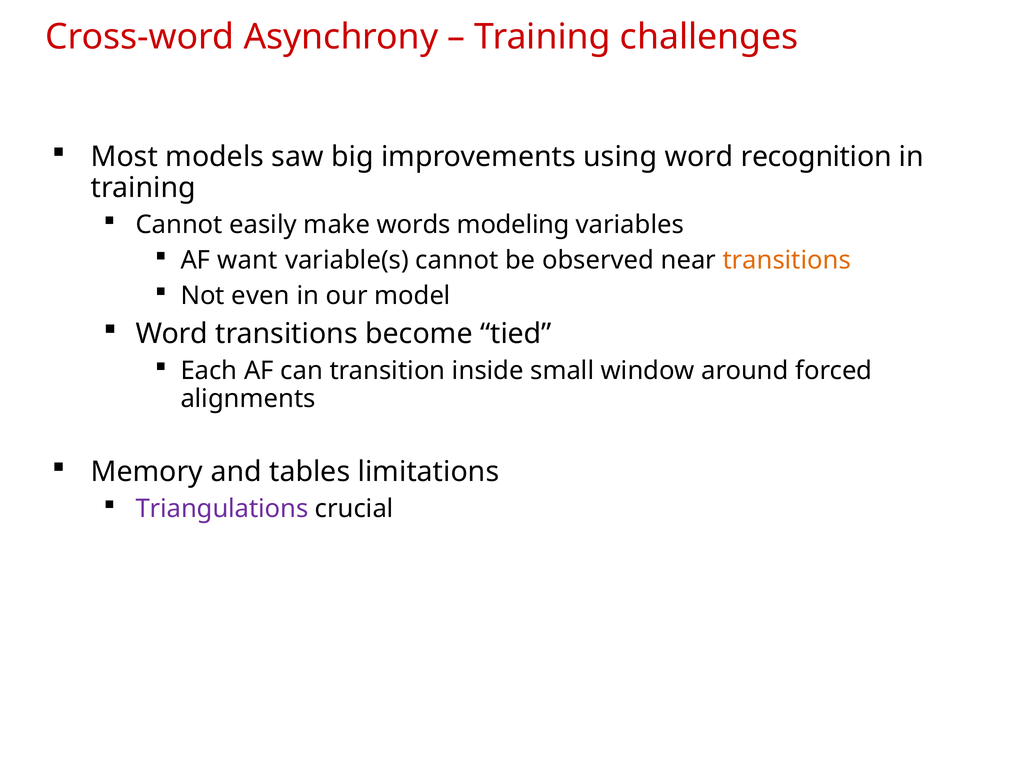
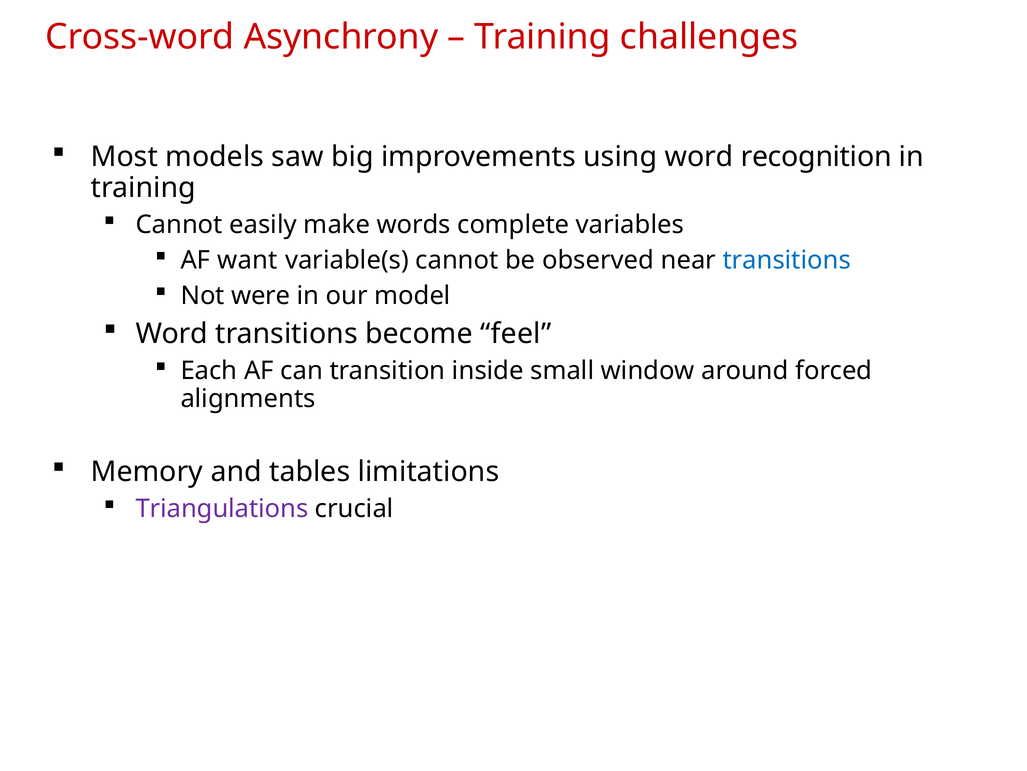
modeling: modeling -> complete
transitions at (787, 260) colour: orange -> blue
even: even -> were
tied: tied -> feel
